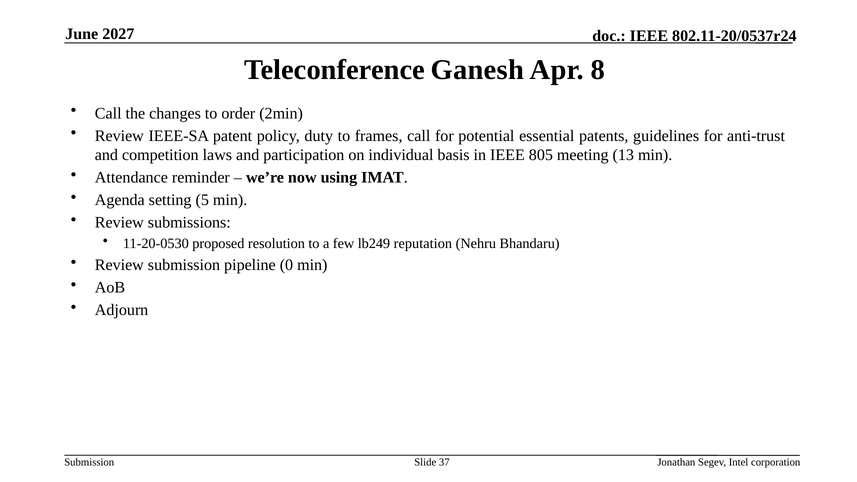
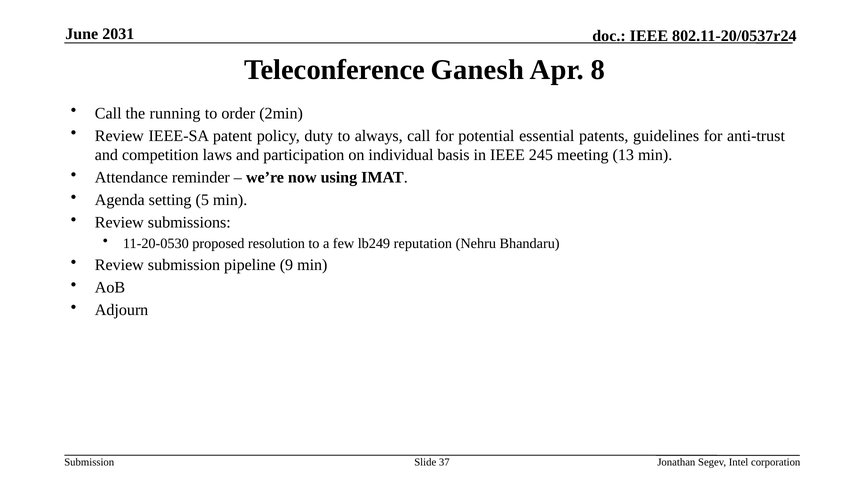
2027: 2027 -> 2031
changes: changes -> running
frames: frames -> always
805: 805 -> 245
0: 0 -> 9
